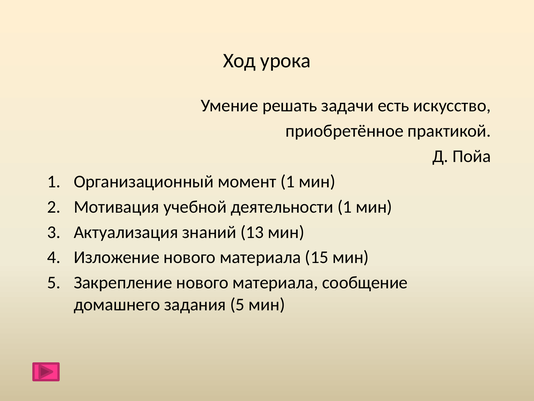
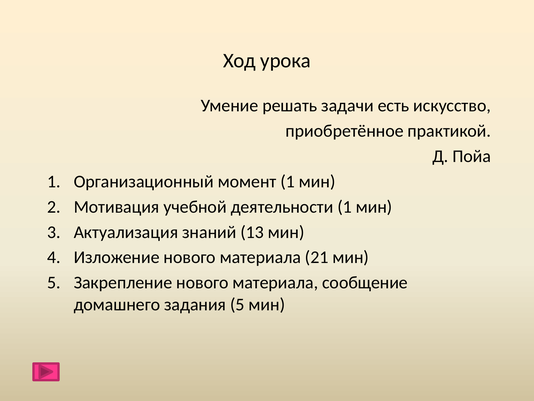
15: 15 -> 21
